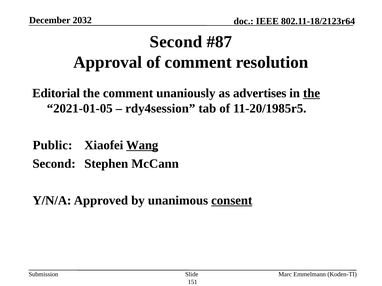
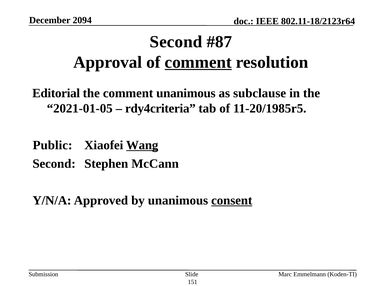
2032: 2032 -> 2094
comment at (198, 62) underline: none -> present
comment unaniously: unaniously -> unanimous
advertises: advertises -> subclause
the at (312, 93) underline: present -> none
rdy4session: rdy4session -> rdy4criteria
